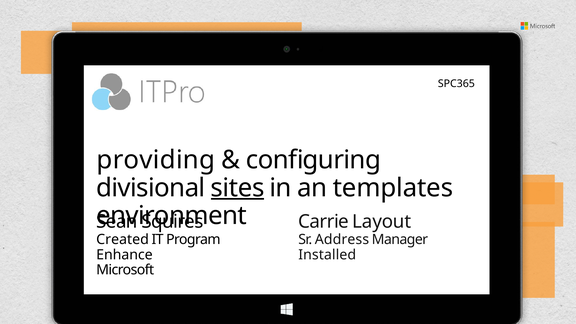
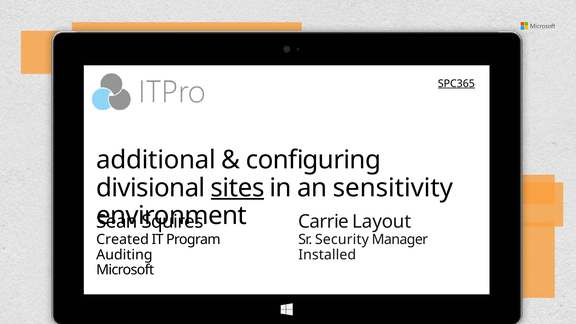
SPC365 underline: none -> present
providing: providing -> additional
templates: templates -> sensitivity
Address: Address -> Security
Enhance: Enhance -> Auditing
